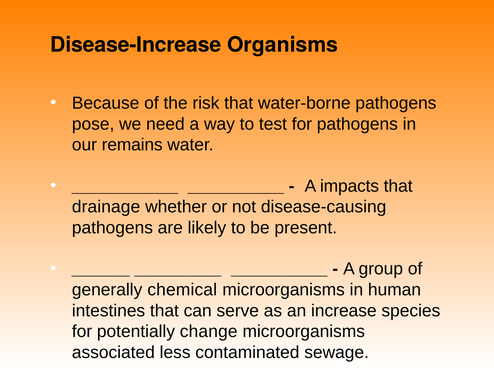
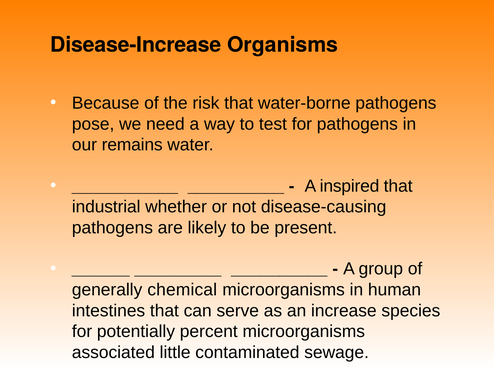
impacts: impacts -> inspired
drainage: drainage -> industrial
change: change -> percent
less: less -> little
